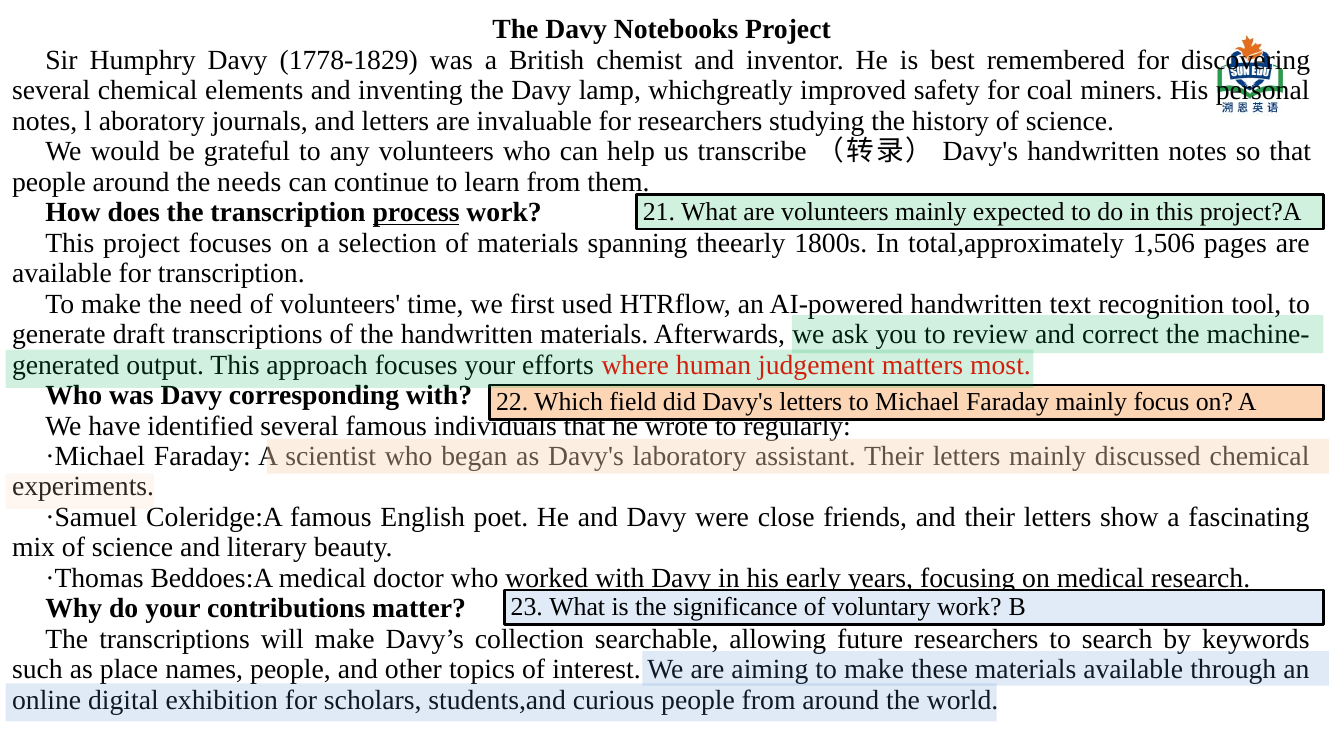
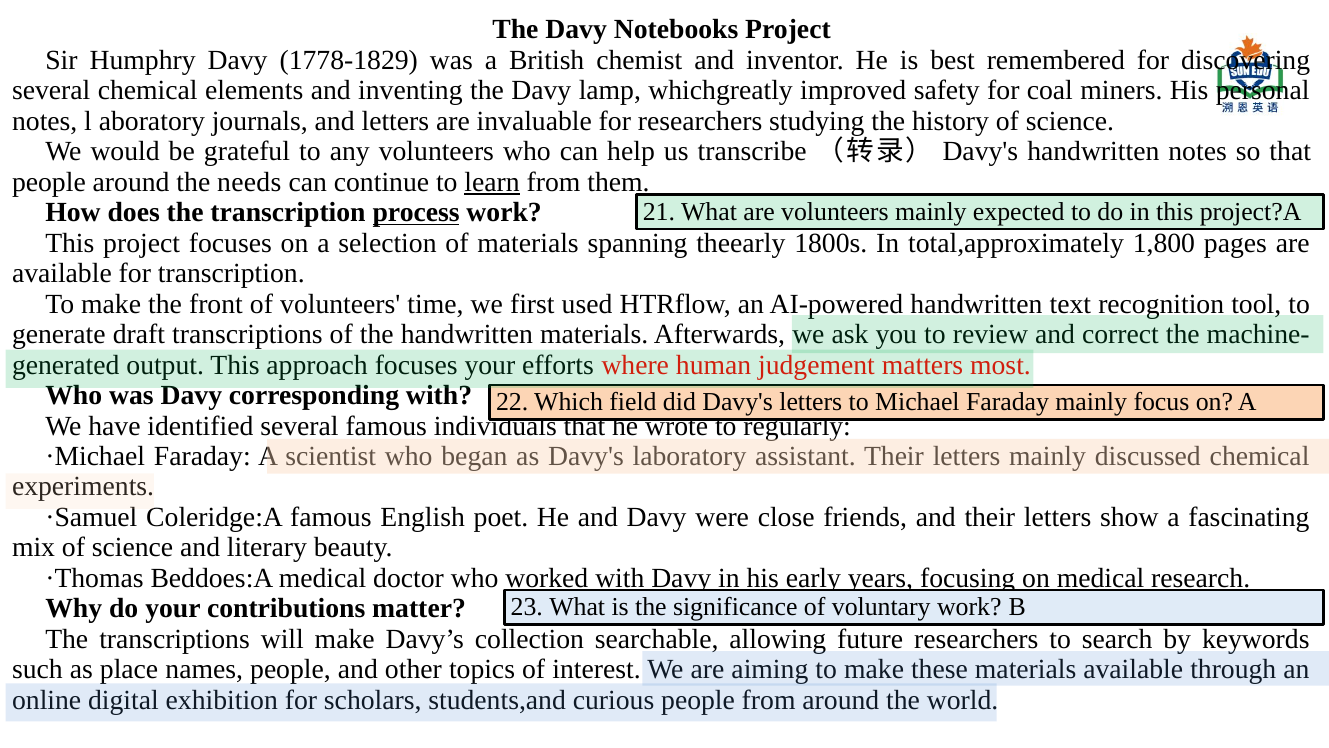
learn underline: none -> present
1,506: 1,506 -> 1,800
need: need -> front
